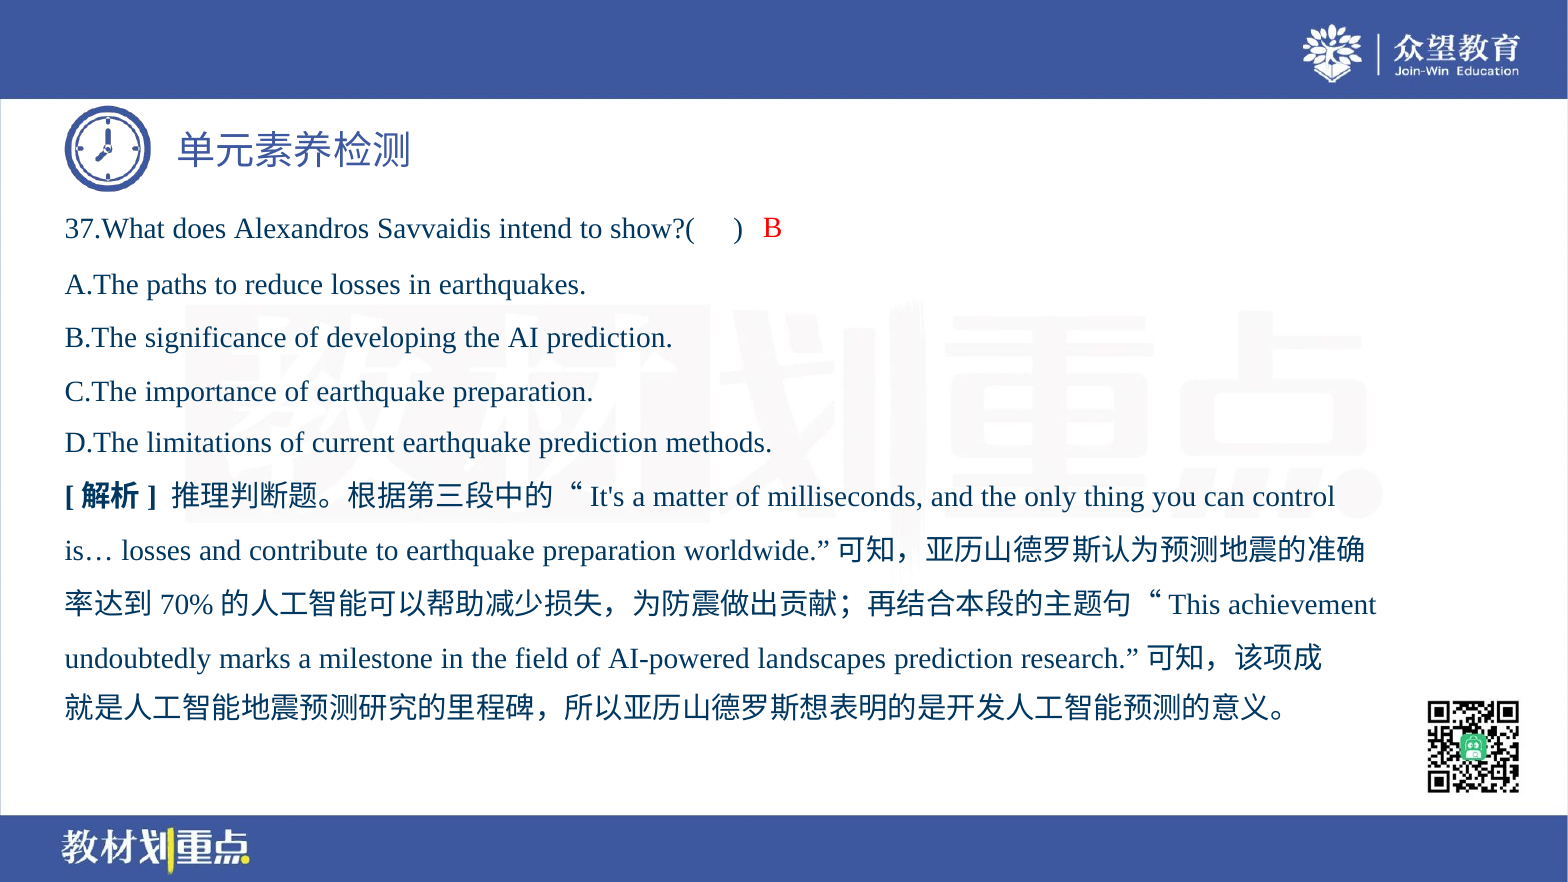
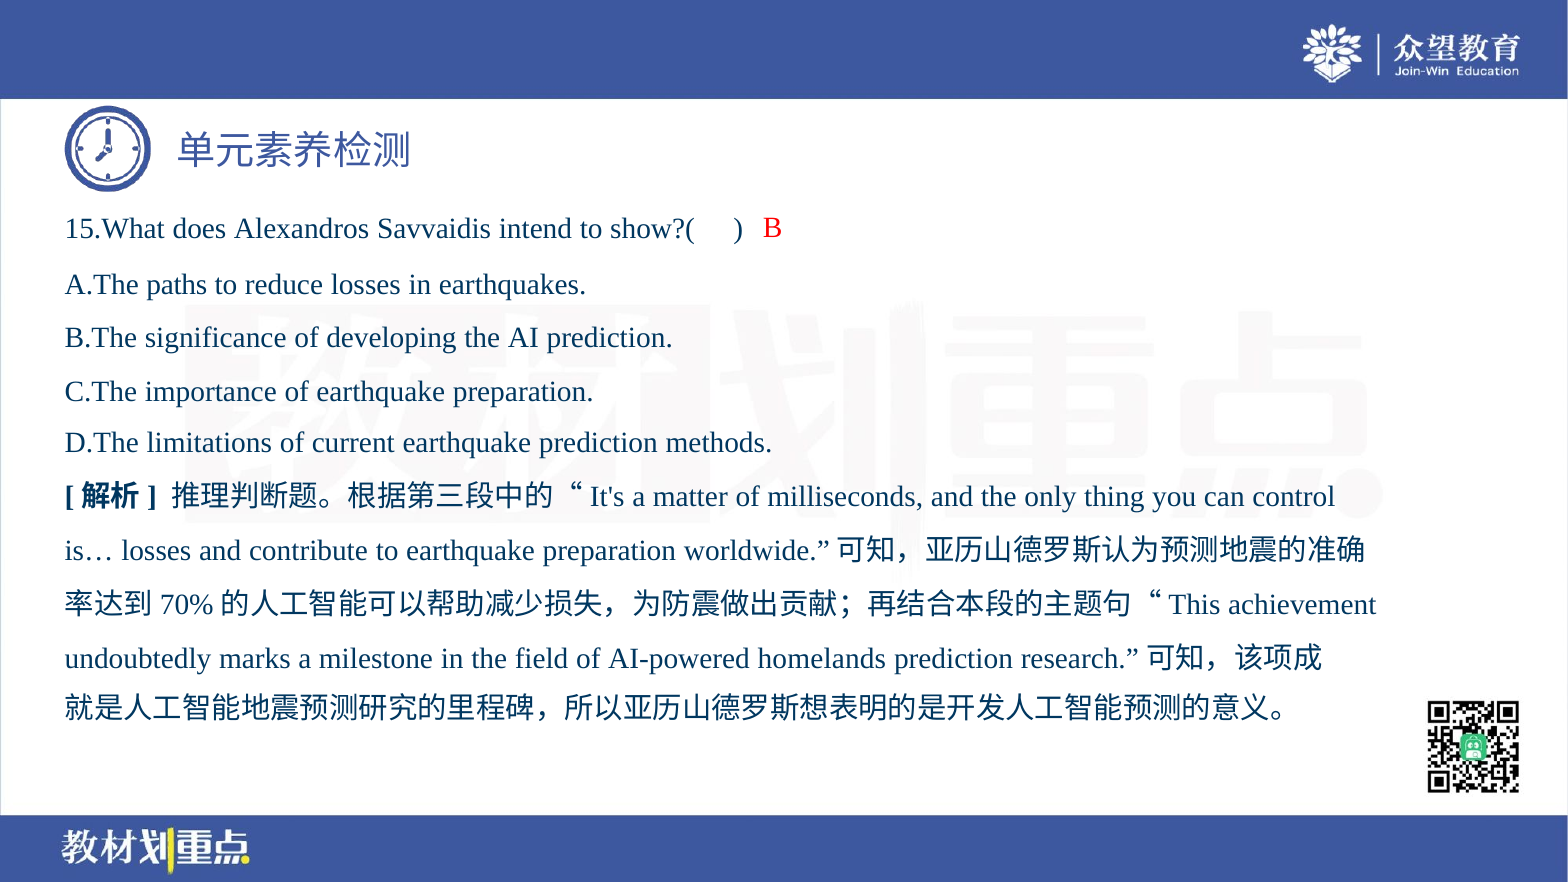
37.What: 37.What -> 15.What
landscapes: landscapes -> homelands
